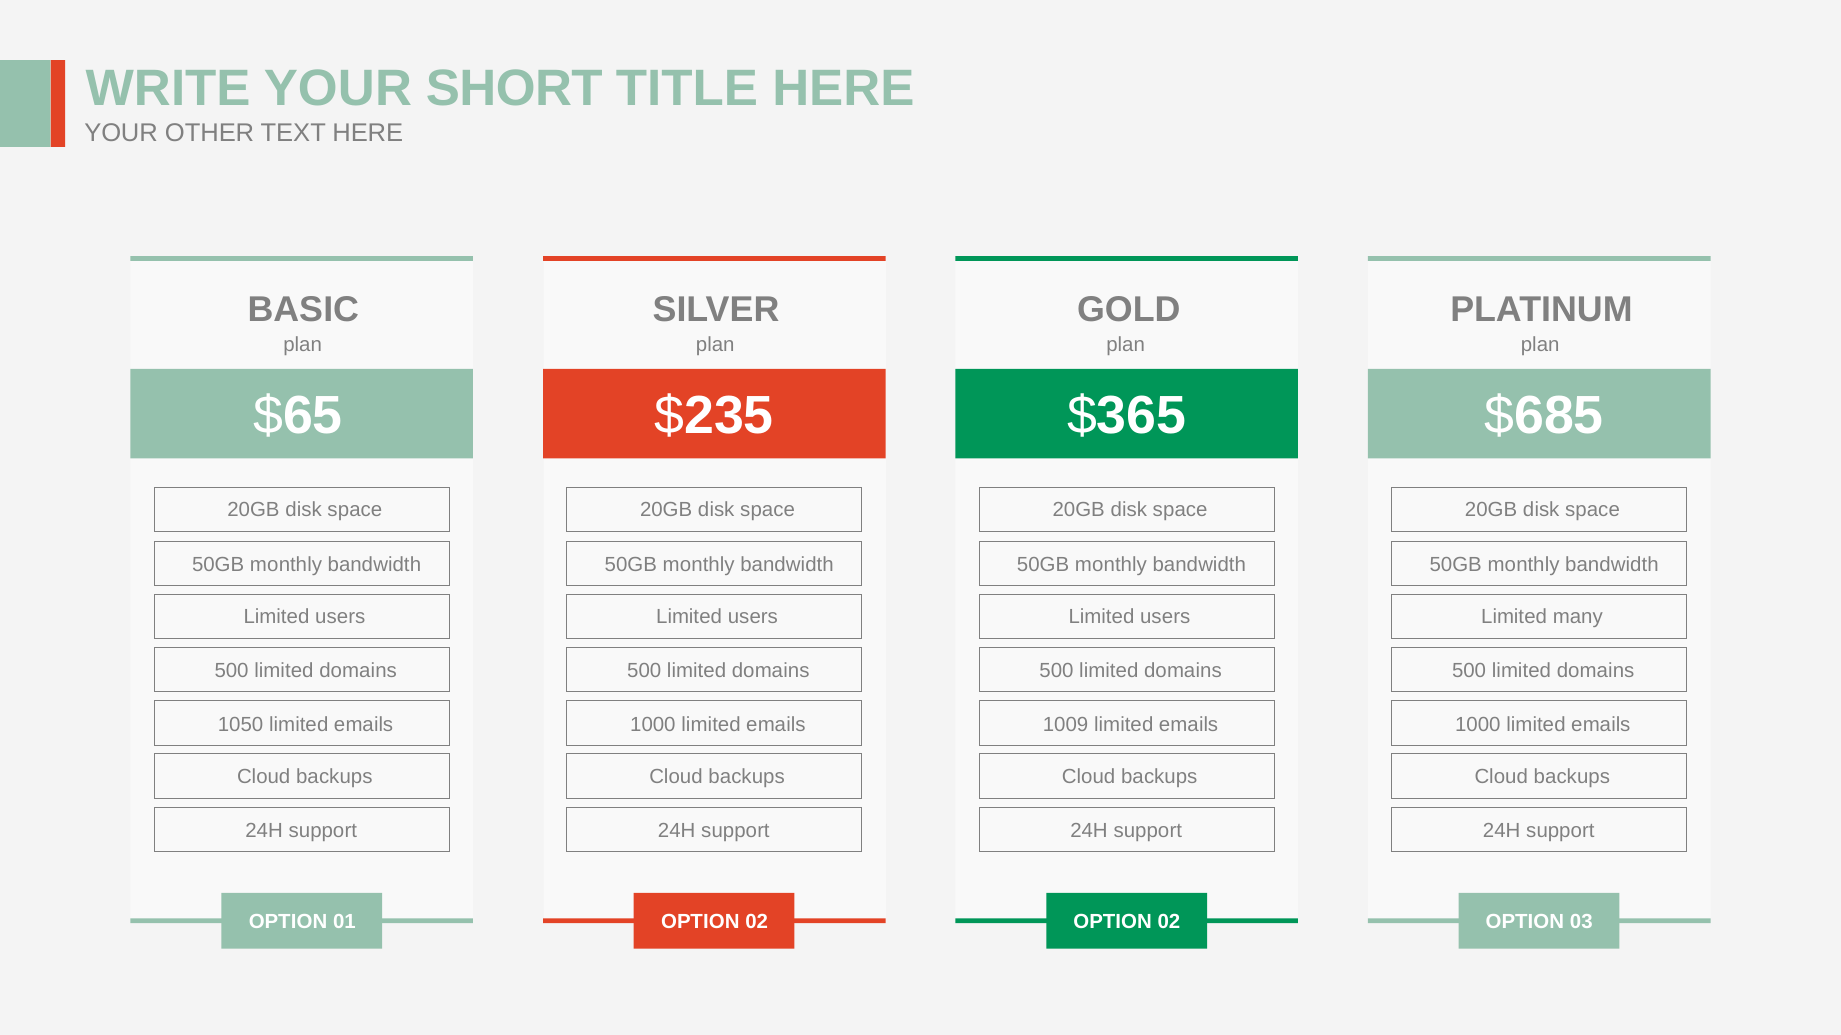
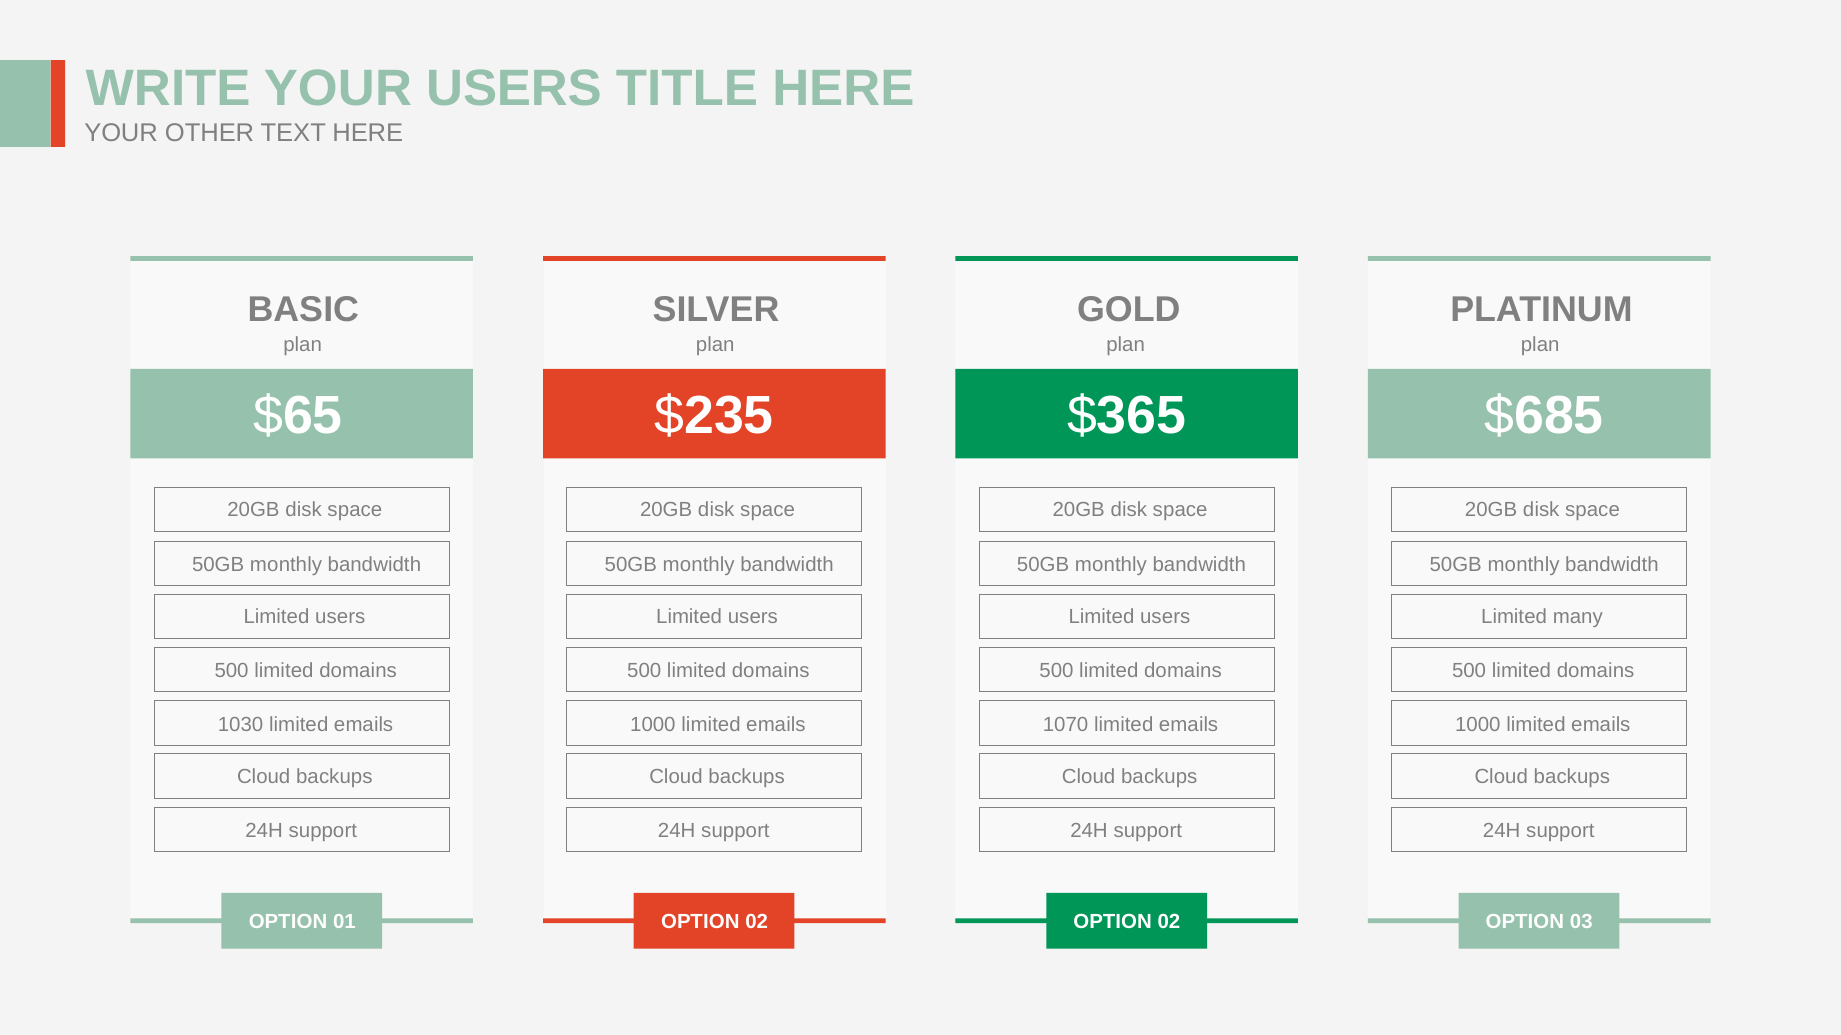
YOUR SHORT: SHORT -> USERS
1050: 1050 -> 1030
1009: 1009 -> 1070
